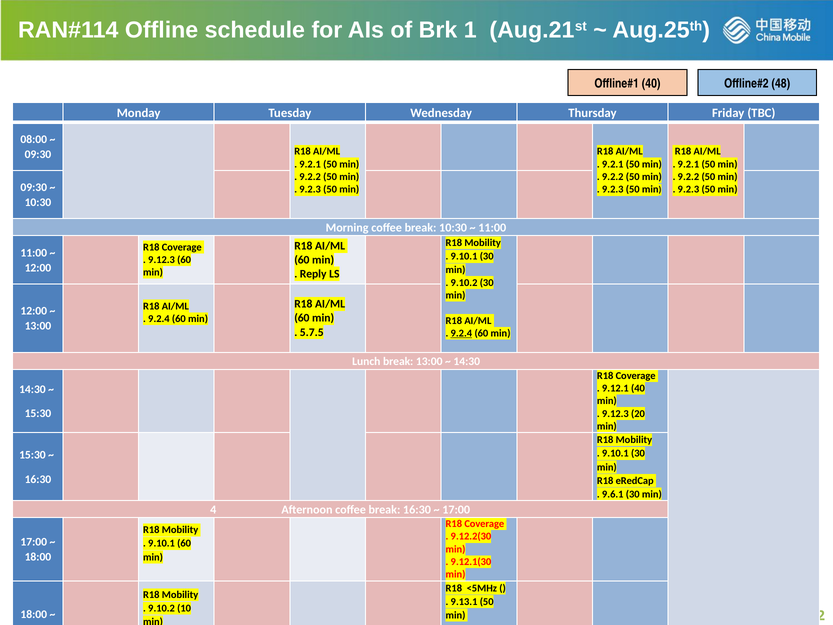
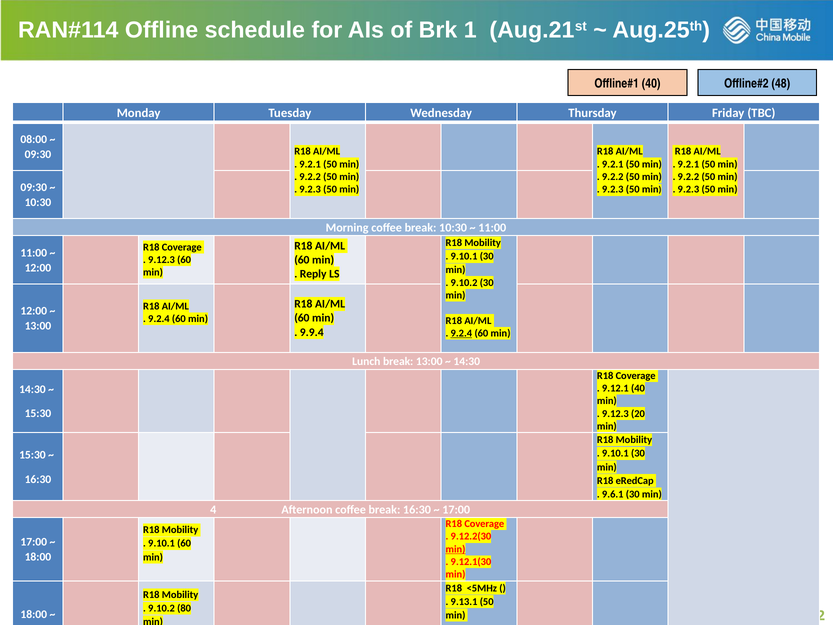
5.7.5: 5.7.5 -> 9.9.4
min at (456, 549) underline: none -> present
10: 10 -> 80
